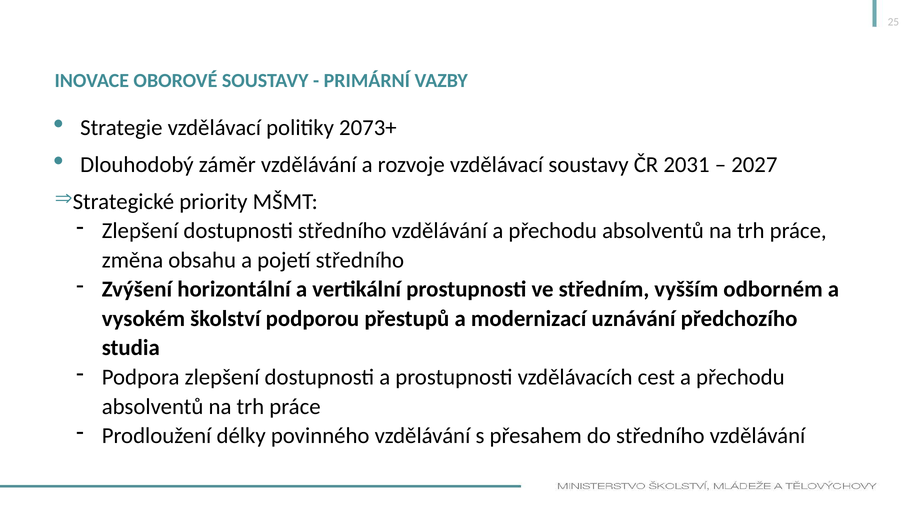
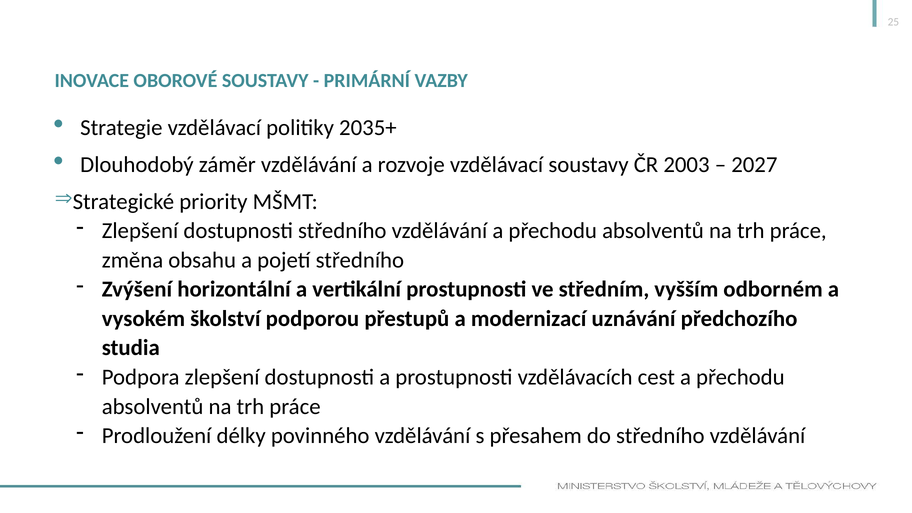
2073+: 2073+ -> 2035+
2031: 2031 -> 2003
